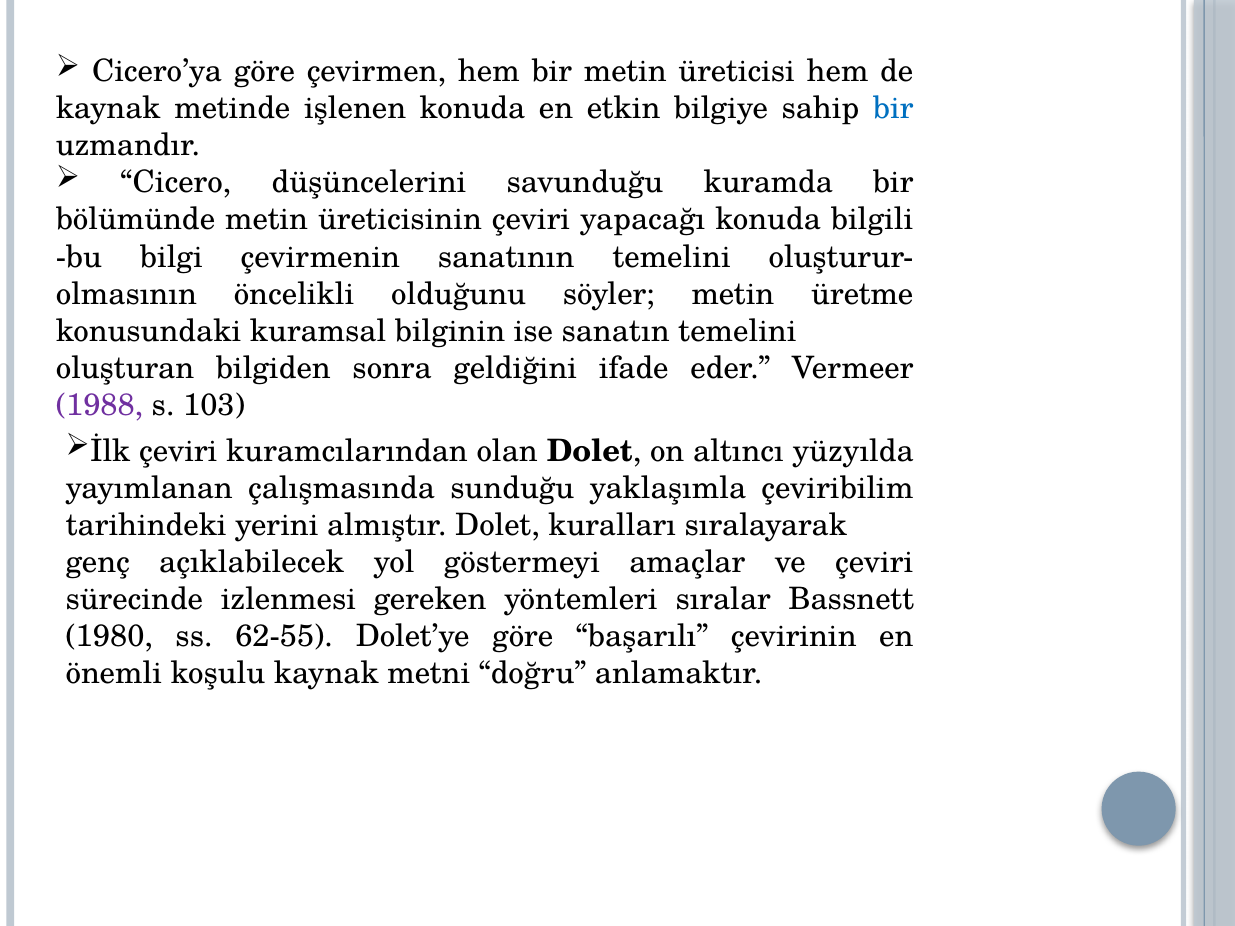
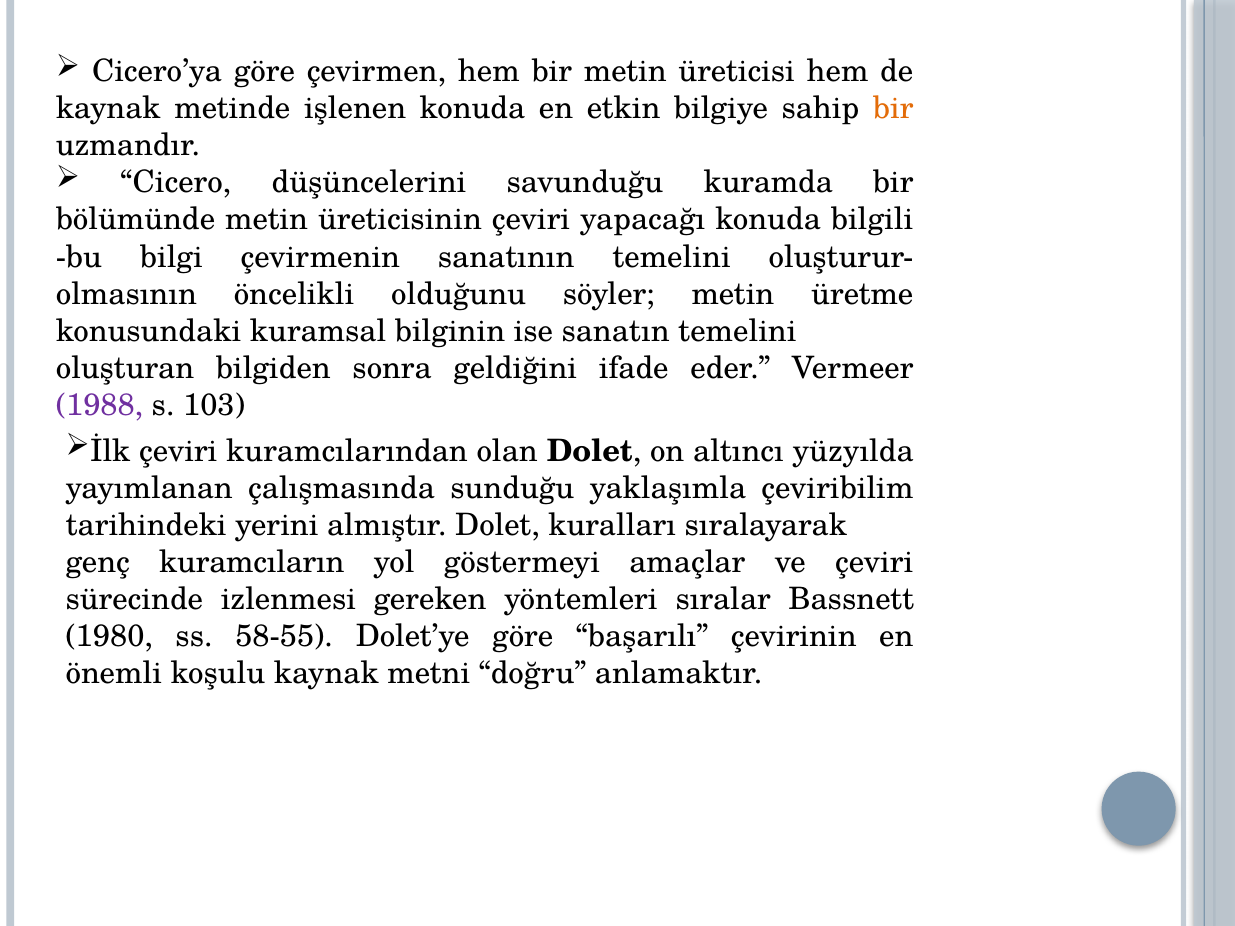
bir at (893, 109) colour: blue -> orange
açıklabilecek: açıklabilecek -> kuramcıların
62-55: 62-55 -> 58-55
